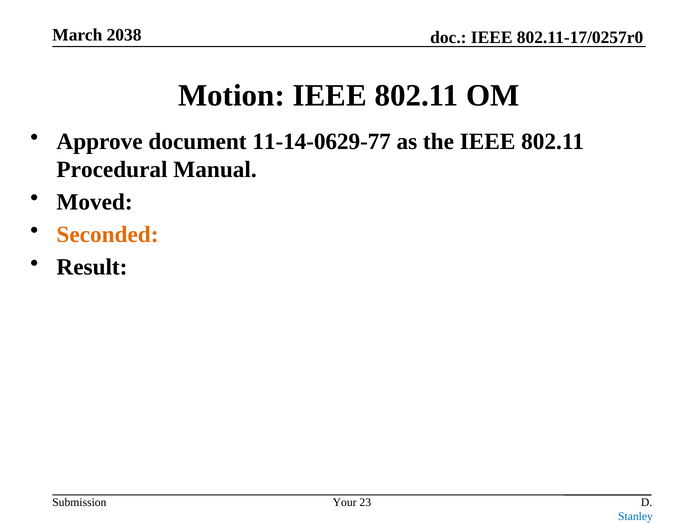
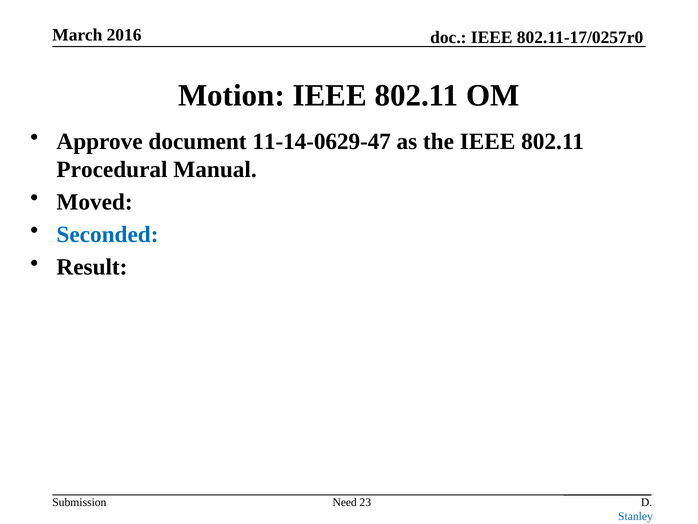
2038: 2038 -> 2016
11-14-0629-77: 11-14-0629-77 -> 11-14-0629-47
Seconded colour: orange -> blue
Your: Your -> Need
